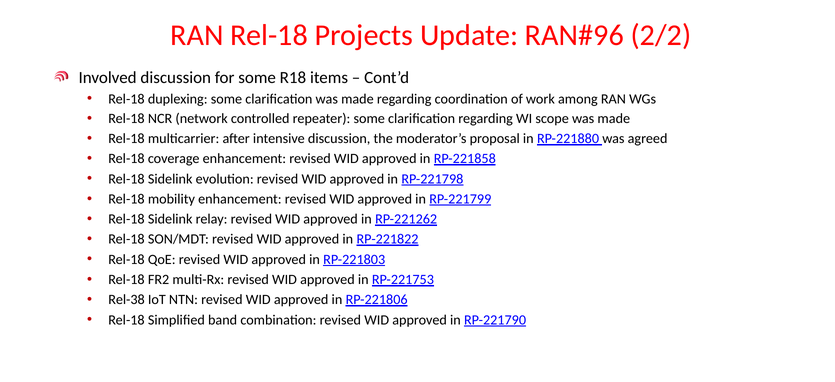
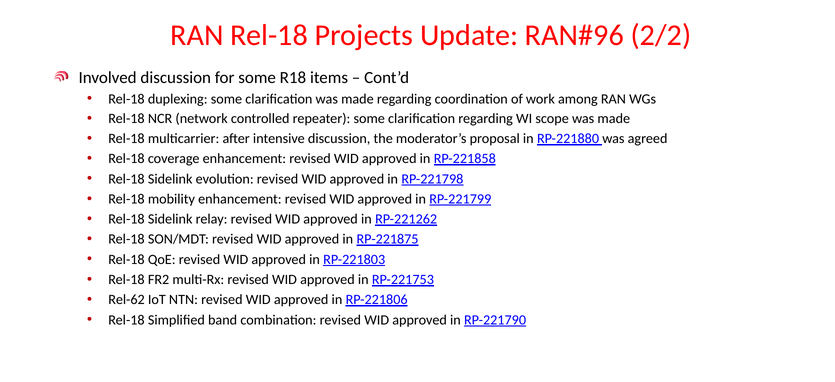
RP-221822: RP-221822 -> RP-221875
Rel-38: Rel-38 -> Rel-62
